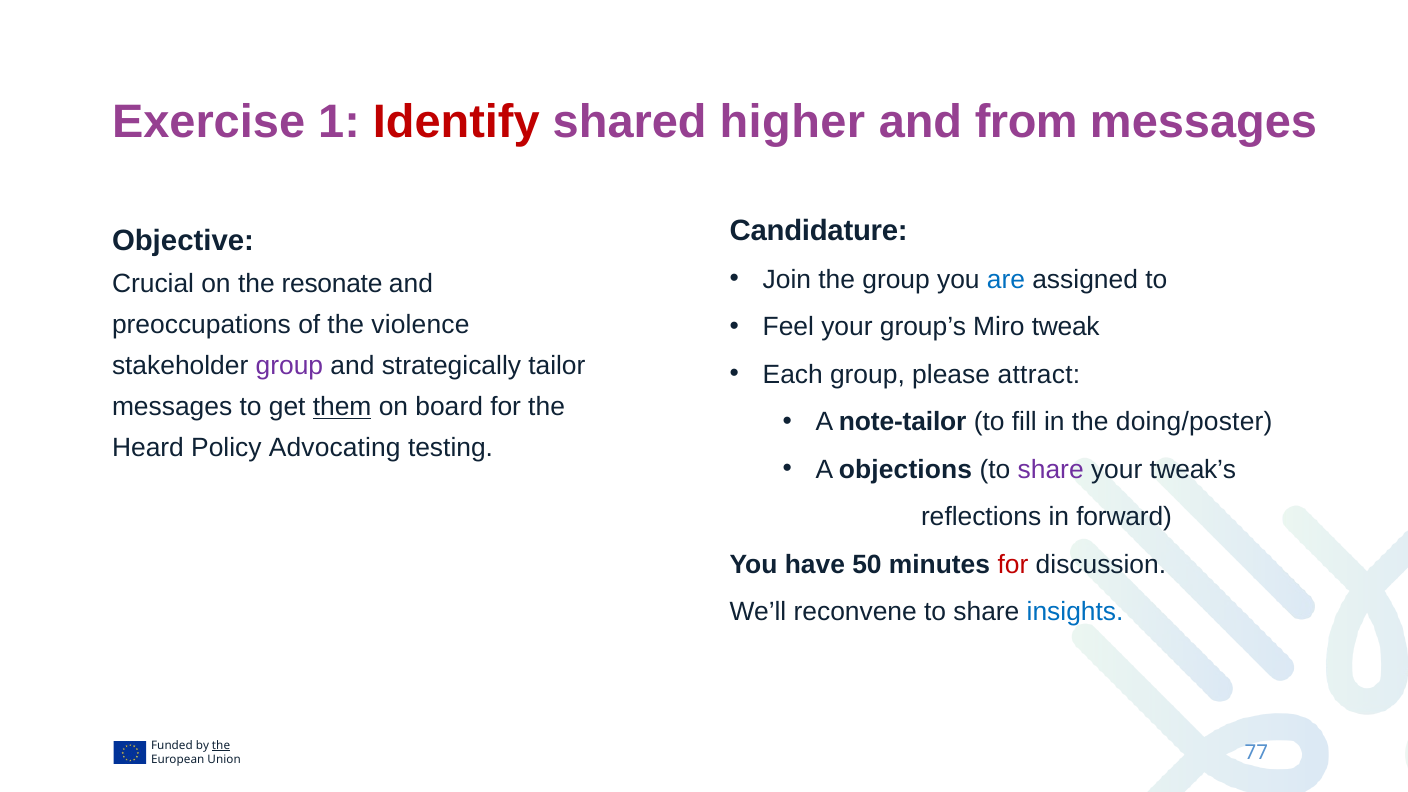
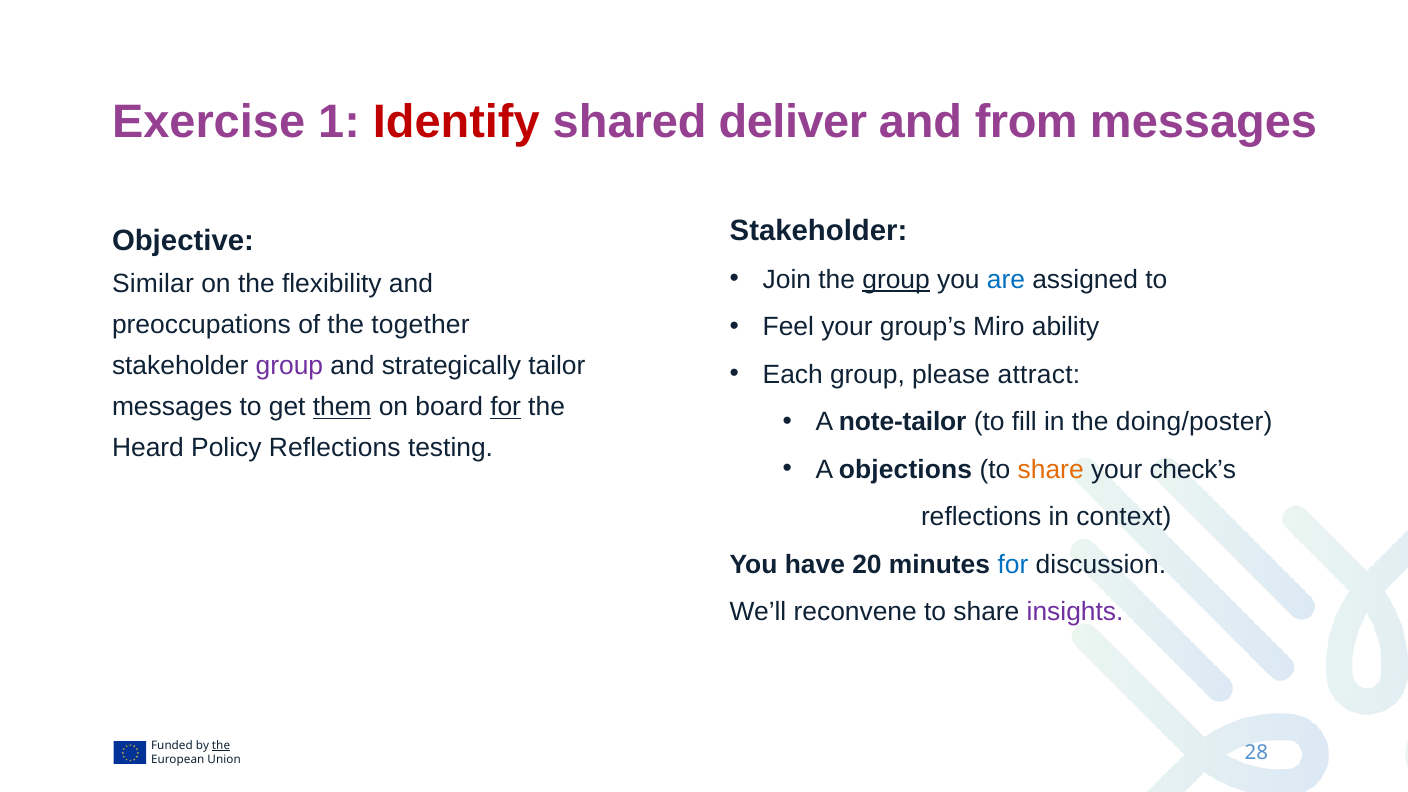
higher: higher -> deliver
Candidature at (819, 230): Candidature -> Stakeholder
group at (896, 280) underline: none -> present
Crucial: Crucial -> Similar
resonate: resonate -> flexibility
violence: violence -> together
tweak: tweak -> ability
for at (506, 407) underline: none -> present
Policy Advocating: Advocating -> Reflections
share at (1051, 470) colour: purple -> orange
tweak’s: tweak’s -> check’s
forward: forward -> context
50: 50 -> 20
for at (1013, 565) colour: red -> blue
insights colour: blue -> purple
77: 77 -> 28
